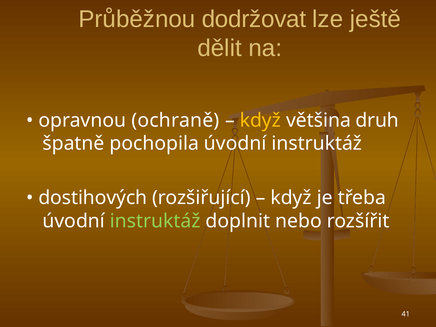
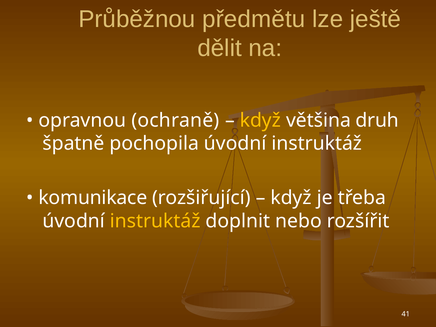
dodržovat: dodržovat -> předmětu
dostihových: dostihových -> komunikace
instruktáž at (155, 221) colour: light green -> yellow
